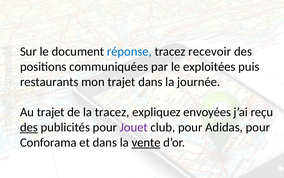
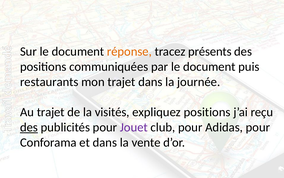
réponse colour: blue -> orange
recevoir: recevoir -> présents
par le exploitées: exploitées -> document
la tracez: tracez -> visités
expliquez envoyées: envoyées -> positions
vente underline: present -> none
